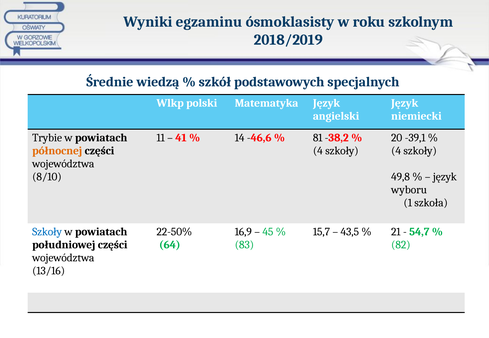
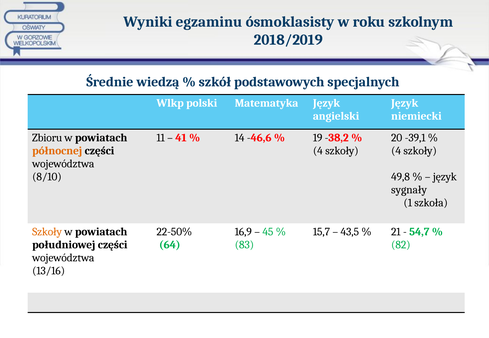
Trybie: Trybie -> Zbioru
81: 81 -> 19
wyboru: wyboru -> sygnały
Szkoły at (47, 232) colour: blue -> orange
